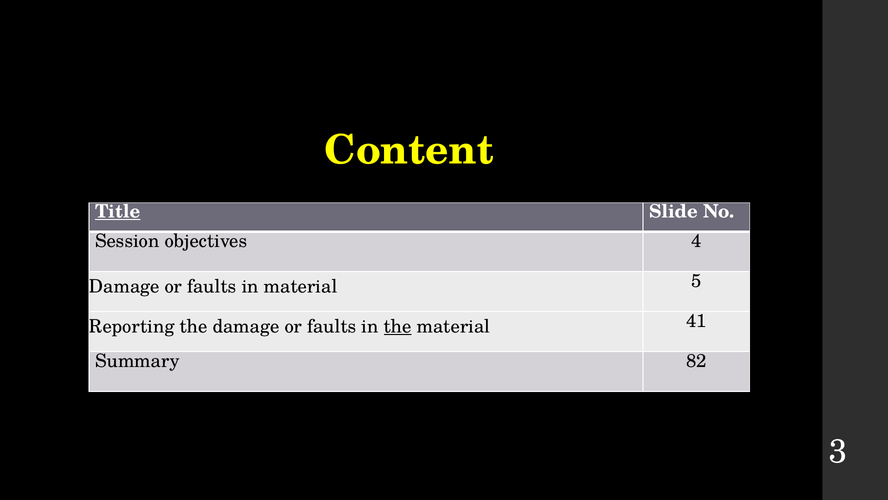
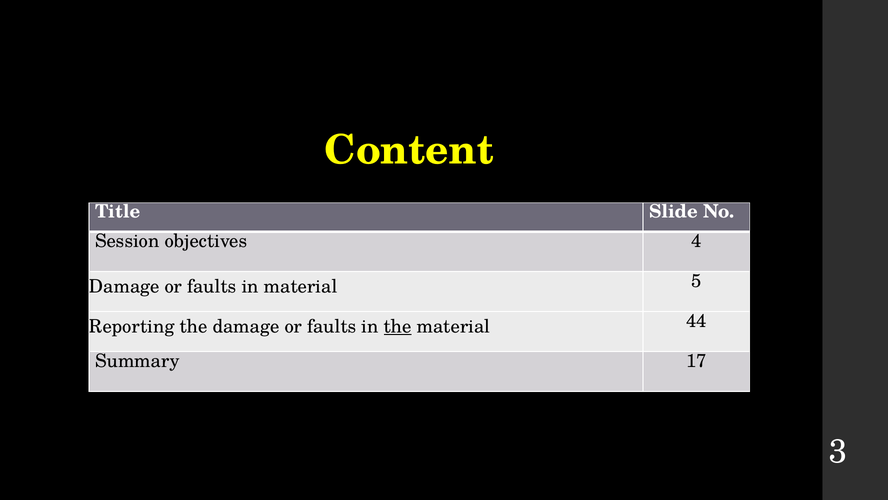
Title underline: present -> none
41: 41 -> 44
82: 82 -> 17
